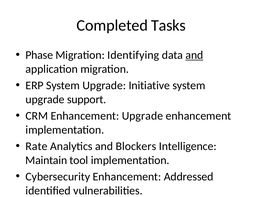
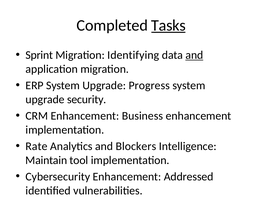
Tasks underline: none -> present
Phase: Phase -> Sprint
Initiative: Initiative -> Progress
support: support -> security
Enhancement Upgrade: Upgrade -> Business
